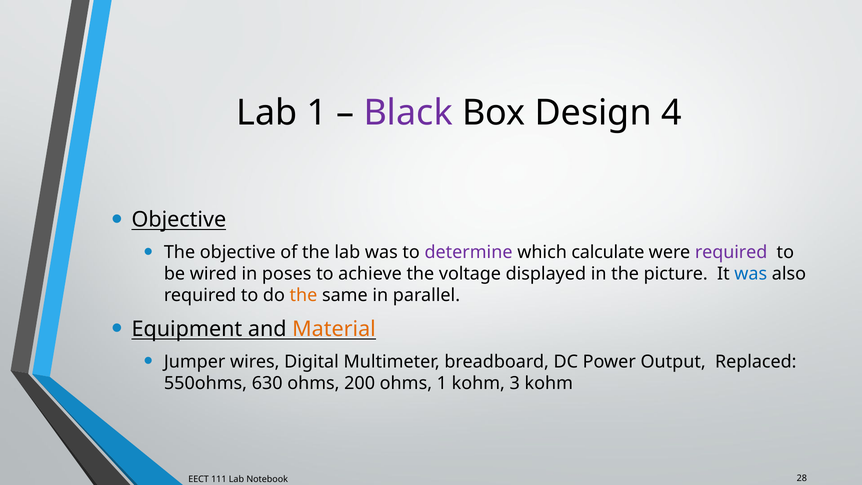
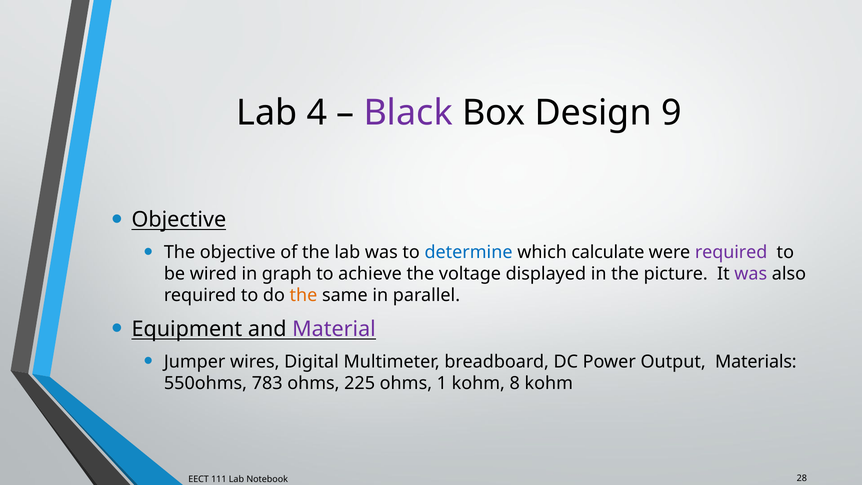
Lab 1: 1 -> 4
4: 4 -> 9
determine colour: purple -> blue
poses: poses -> graph
was at (751, 274) colour: blue -> purple
Material colour: orange -> purple
Replaced: Replaced -> Materials
630: 630 -> 783
200: 200 -> 225
3: 3 -> 8
